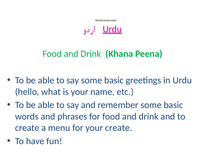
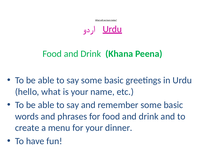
your create: create -> dinner
